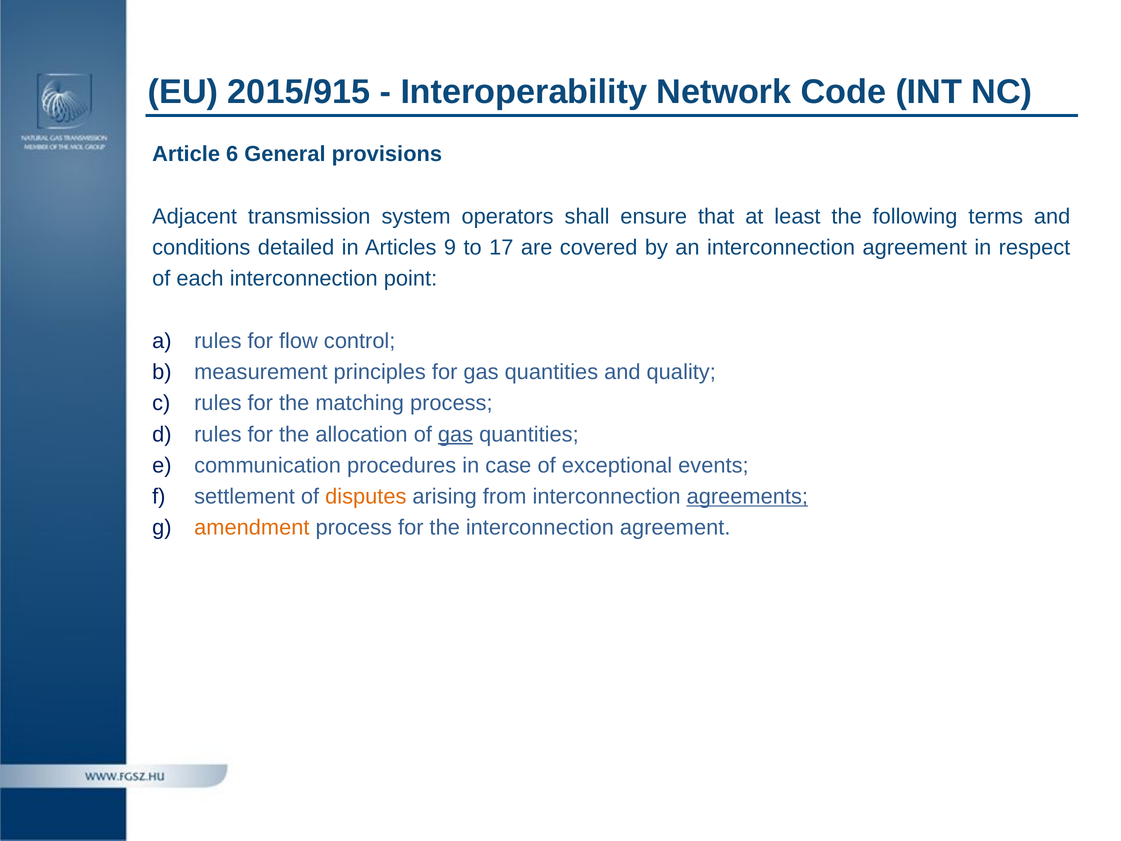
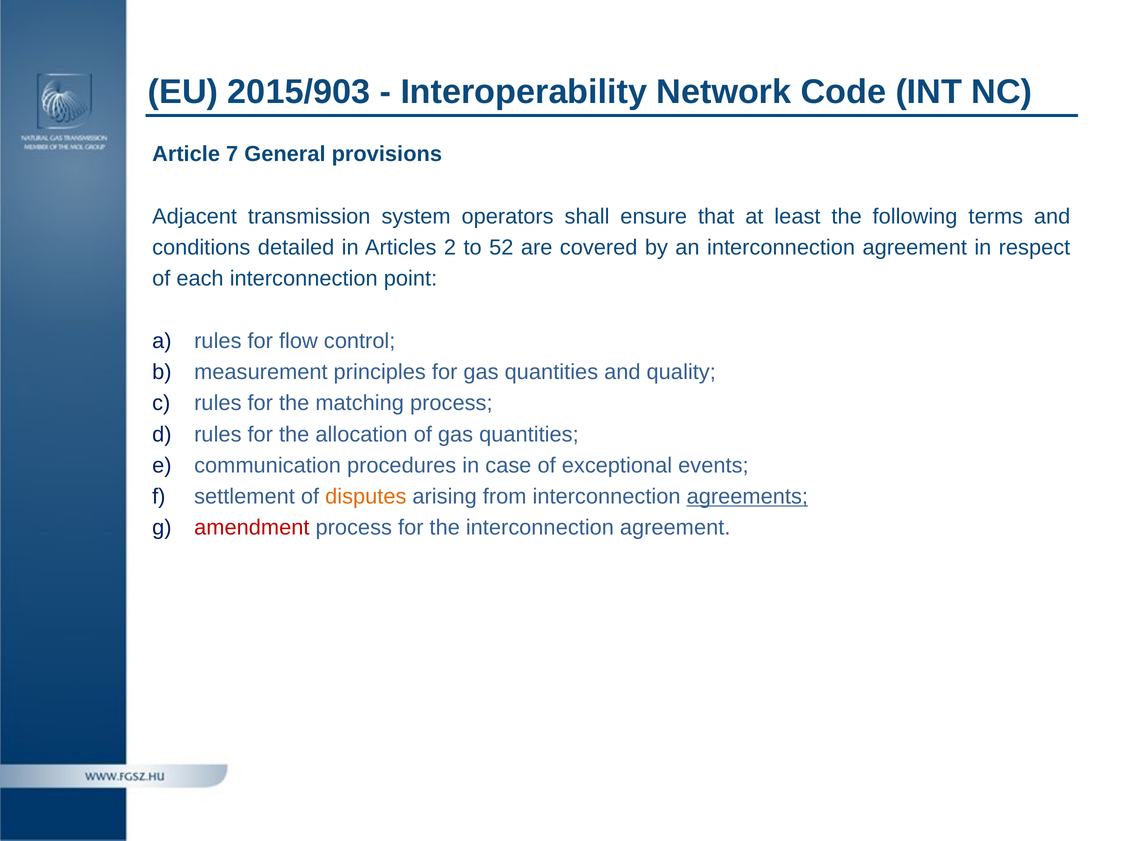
2015/915: 2015/915 -> 2015/903
6: 6 -> 7
9: 9 -> 2
17: 17 -> 52
gas at (456, 434) underline: present -> none
amendment colour: orange -> red
